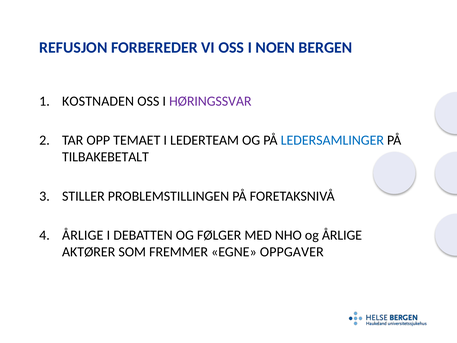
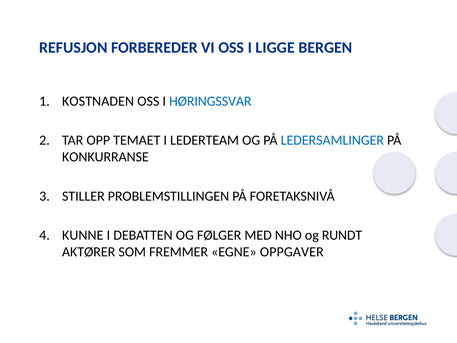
NOEN: NOEN -> LIGGE
HØRINGSSVAR colour: purple -> blue
TILBAKEBETALT: TILBAKEBETALT -> KONKURRANSE
ÅRLIGE at (83, 235): ÅRLIGE -> KUNNE
og ÅRLIGE: ÅRLIGE -> RUNDT
